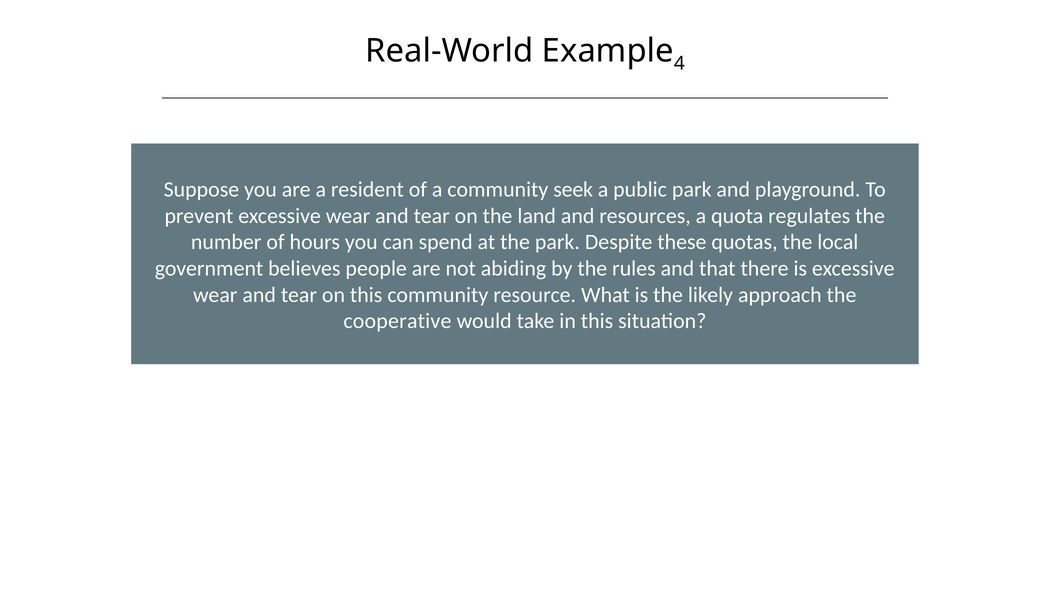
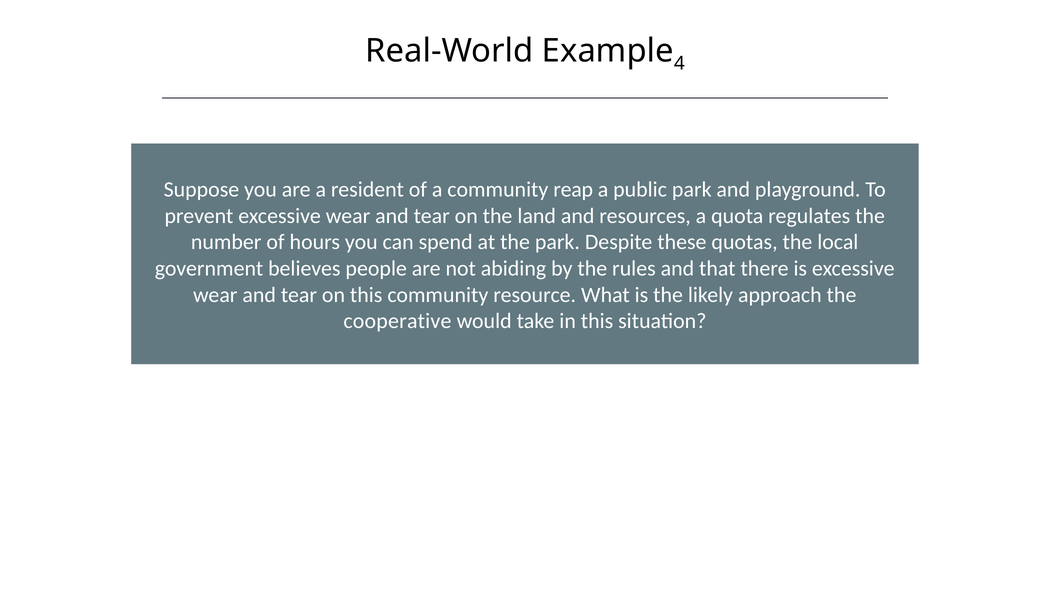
seek: seek -> reap
